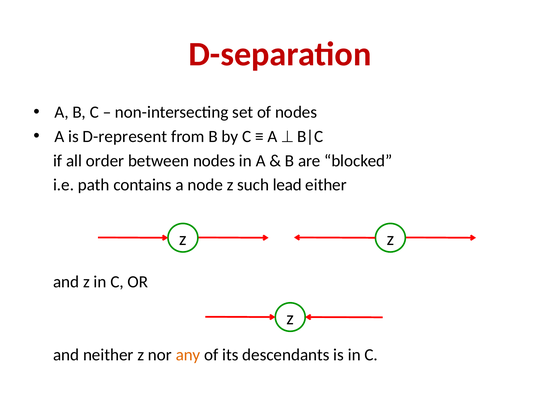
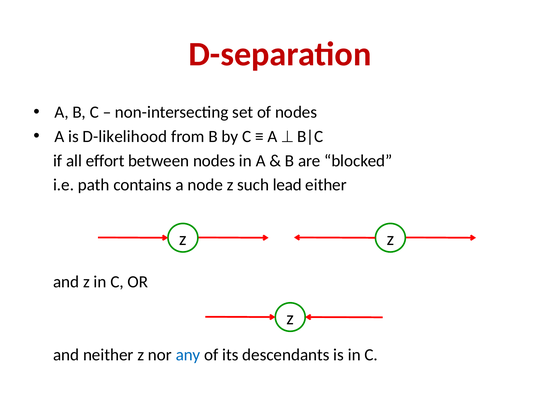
D-represent: D-represent -> D-likelihood
order: order -> effort
any colour: orange -> blue
